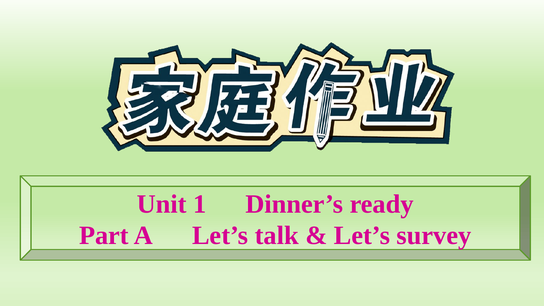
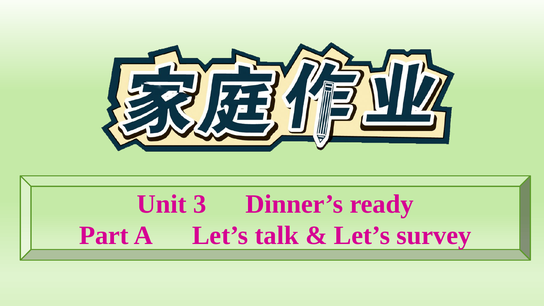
1: 1 -> 3
